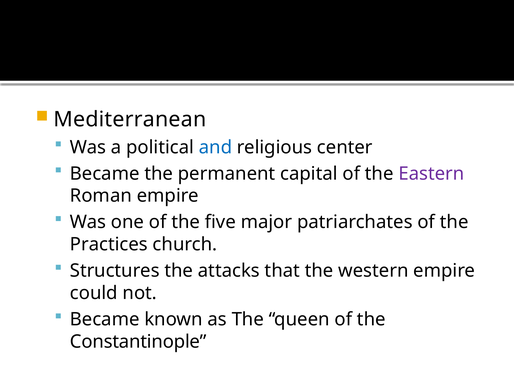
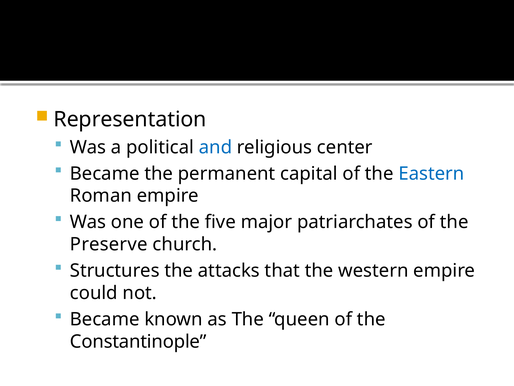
Mediterranean: Mediterranean -> Representation
Eastern colour: purple -> blue
Practices: Practices -> Preserve
